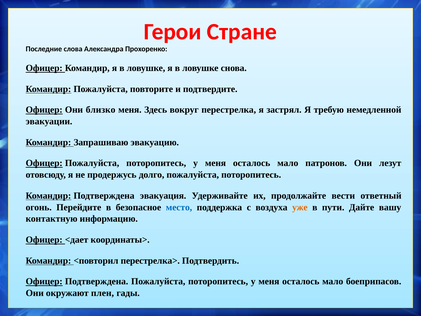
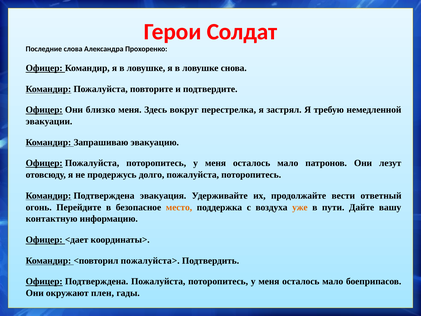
Стране: Стране -> Солдат
место colour: blue -> orange
перестрелка>: перестрелка> -> пожалуйста>
